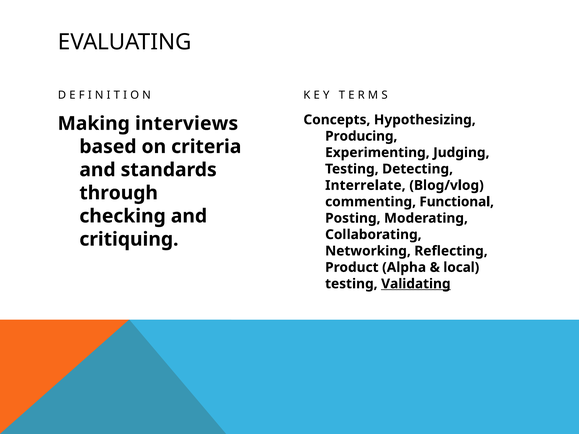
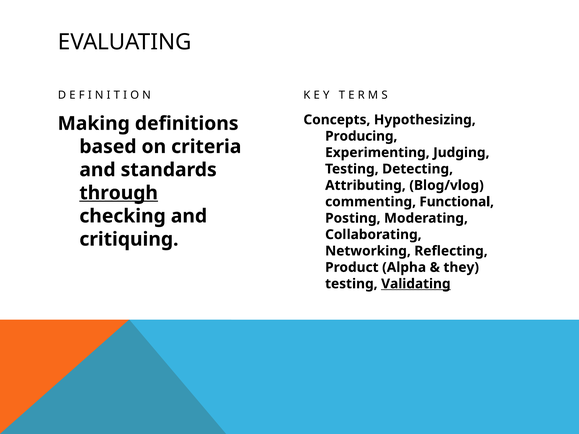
interviews: interviews -> definitions
Interrelate: Interrelate -> Attributing
through underline: none -> present
local: local -> they
